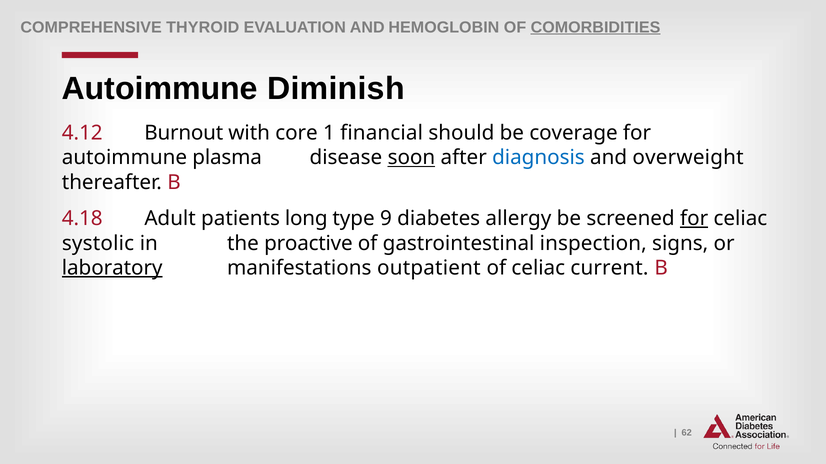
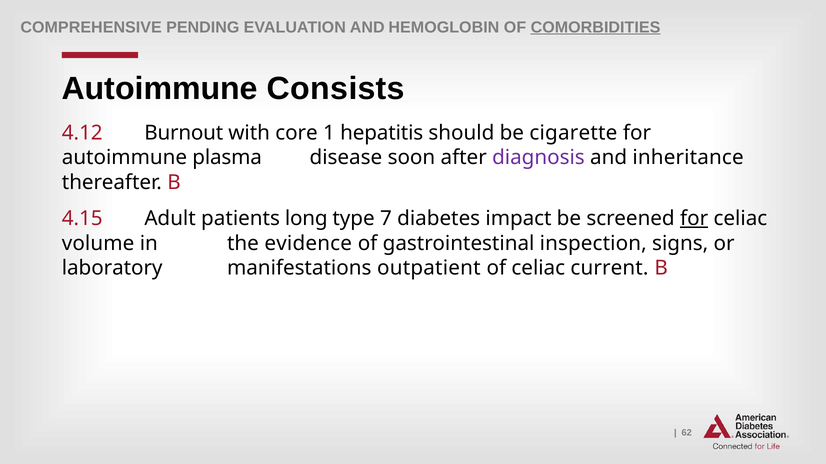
THYROID: THYROID -> PENDING
Diminish: Diminish -> Consists
financial: financial -> hepatitis
coverage: coverage -> cigarette
soon underline: present -> none
diagnosis colour: blue -> purple
overweight: overweight -> inheritance
4.18: 4.18 -> 4.15
9: 9 -> 7
allergy: allergy -> impact
systolic: systolic -> volume
proactive: proactive -> evidence
laboratory underline: present -> none
